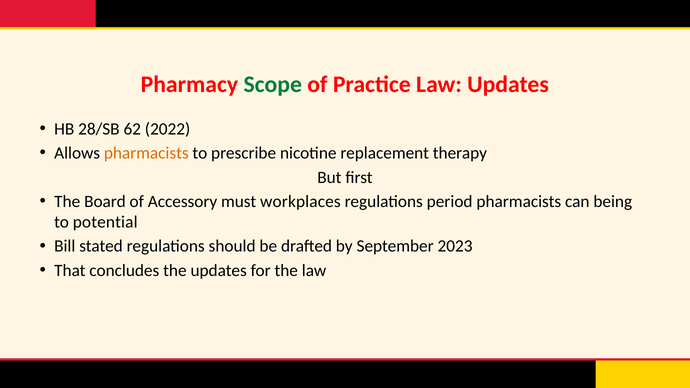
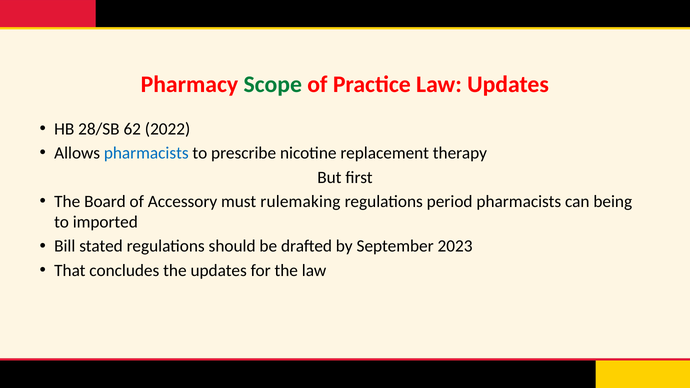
pharmacists at (146, 153) colour: orange -> blue
workplaces: workplaces -> rulemaking
potential: potential -> imported
